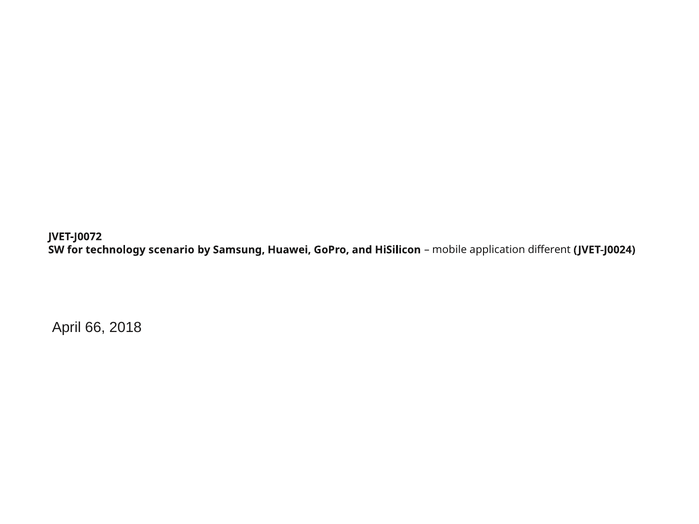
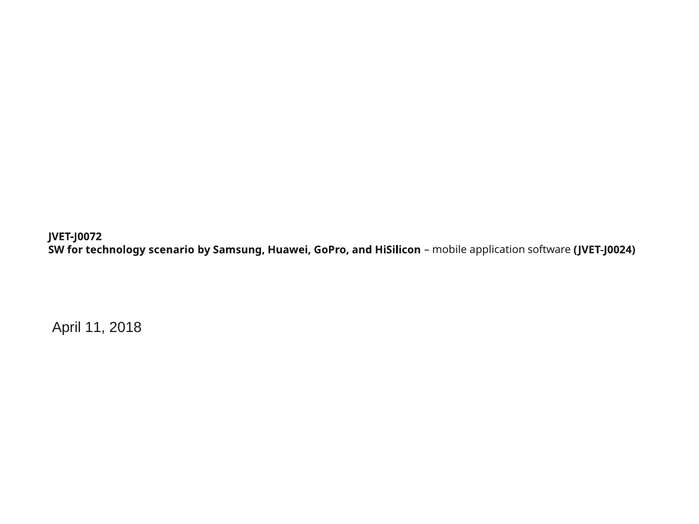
different: different -> software
66: 66 -> 11
